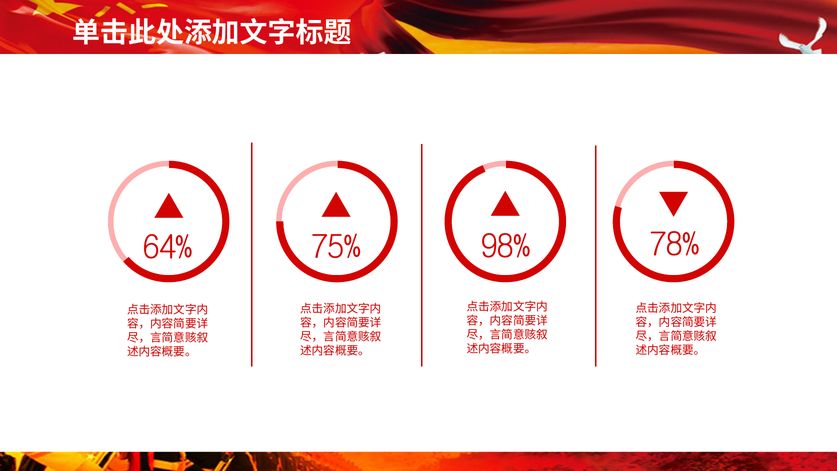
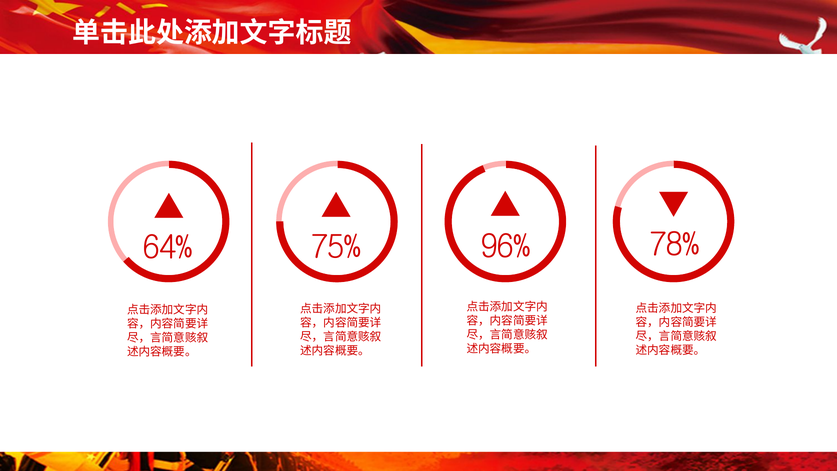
98%: 98% -> 96%
